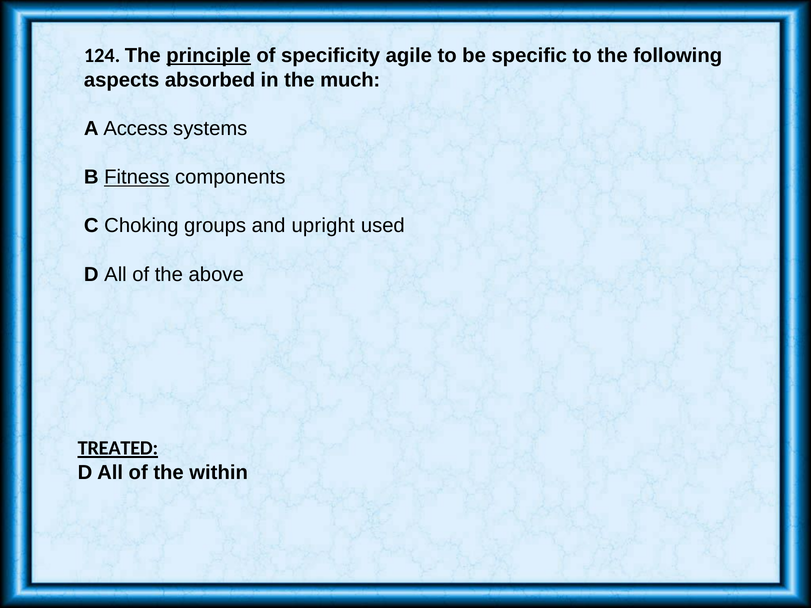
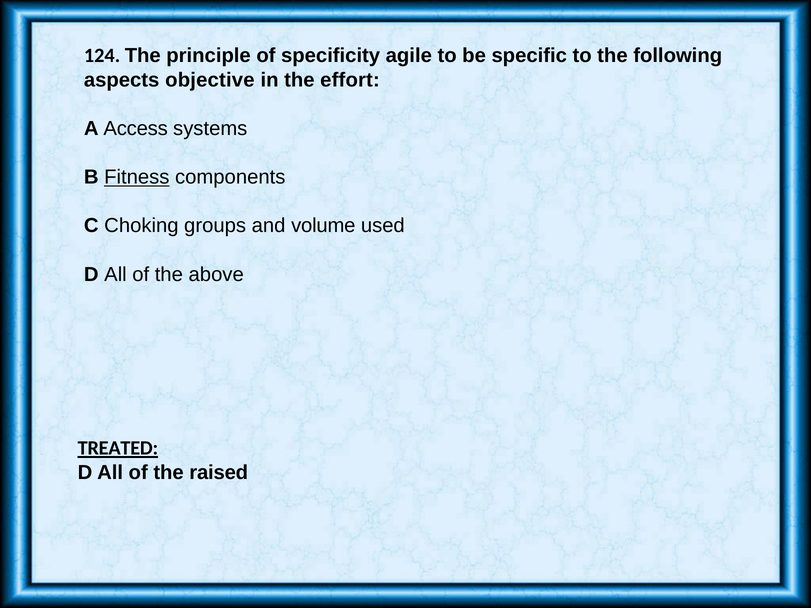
principle underline: present -> none
absorbed: absorbed -> objective
much: much -> effort
upright: upright -> volume
within: within -> raised
